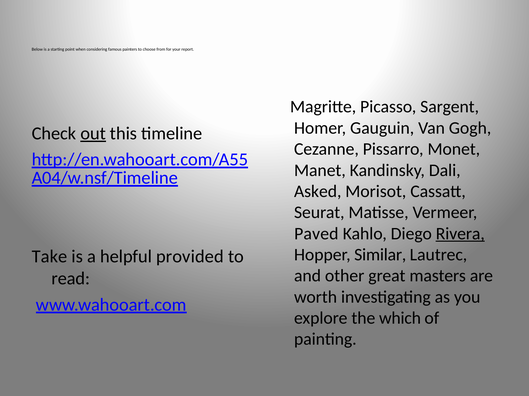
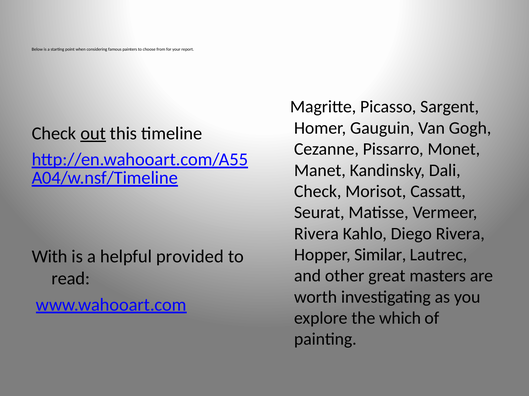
Asked at (318, 192): Asked -> Check
Paved at (316, 234): Paved -> Rivera
Rivera at (460, 234) underline: present -> none
Take: Take -> With
